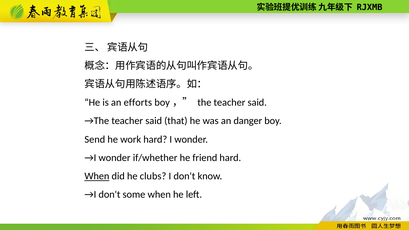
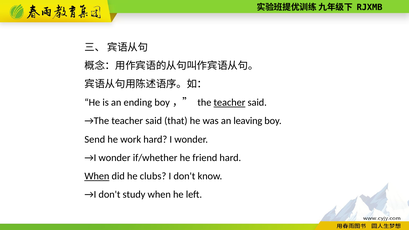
efforts: efforts -> ending
teacher at (229, 103) underline: none -> present
danger: danger -> leaving
some: some -> study
